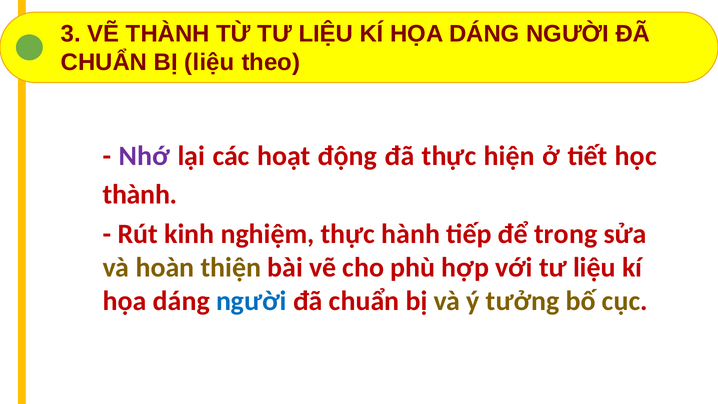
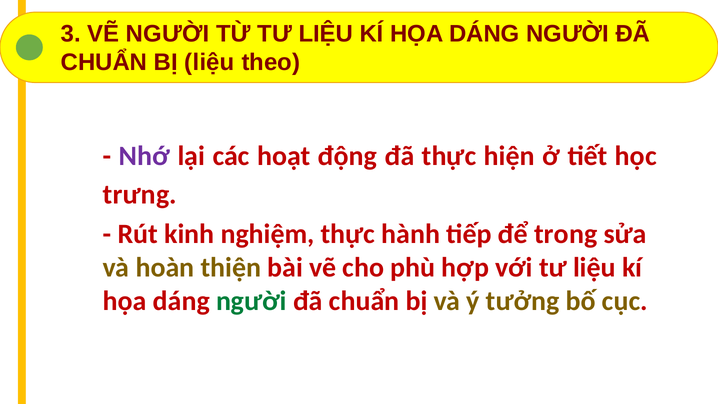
VẼ THÀNH: THÀNH -> NGƯỜI
thành at (140, 194): thành -> trưng
người at (251, 301) colour: blue -> green
